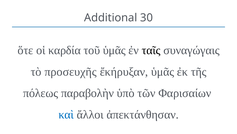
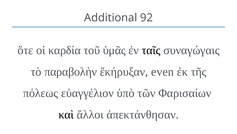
30: 30 -> 92
προσευχῆς: προσευχῆς -> παραβολὴν
ἔκήρυξαν ὑμᾶς: ὑμᾶς -> even
παραβολὴν: παραβολὴν -> εὐαγγέλιον
καὶ colour: blue -> black
